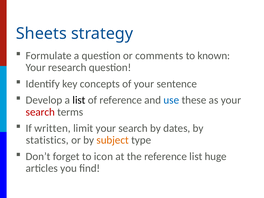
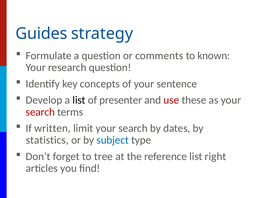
Sheets: Sheets -> Guides
of reference: reference -> presenter
use colour: blue -> red
subject colour: orange -> blue
icon: icon -> tree
huge: huge -> right
